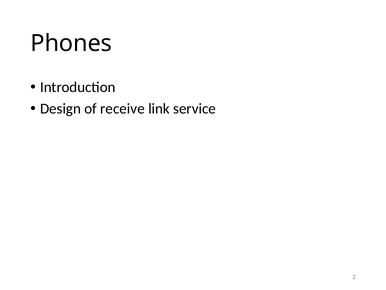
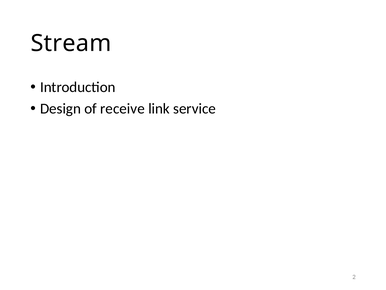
Phones: Phones -> Stream
